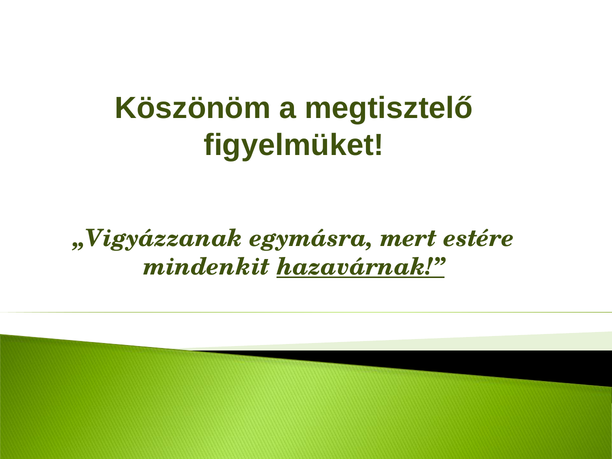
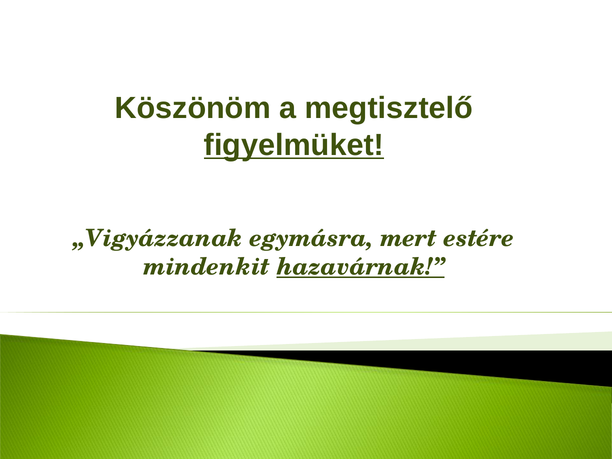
figyelmüket underline: none -> present
